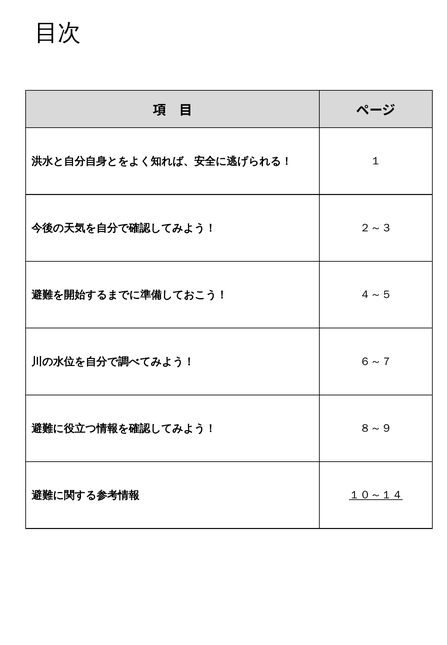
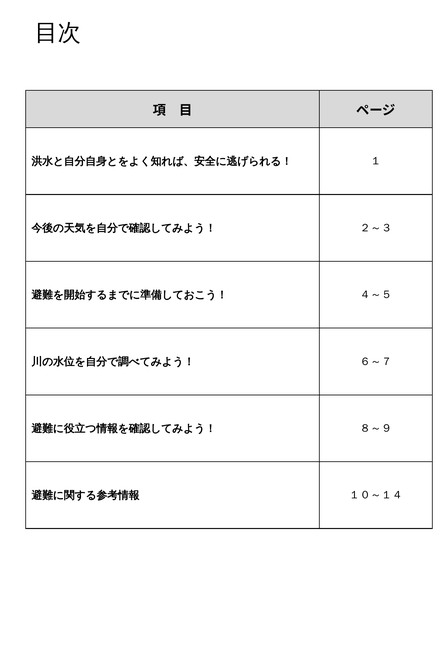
１０～１４ underline: present -> none
